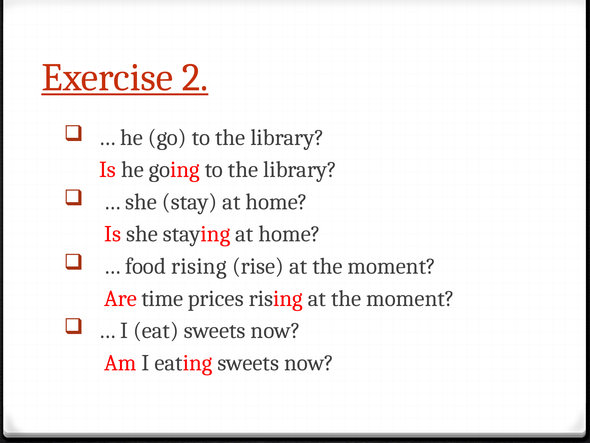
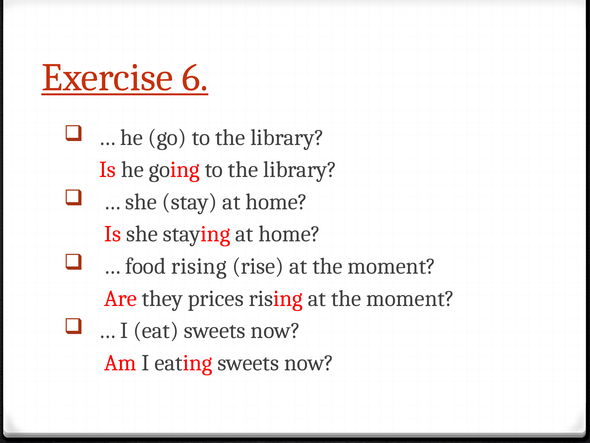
2: 2 -> 6
time: time -> they
